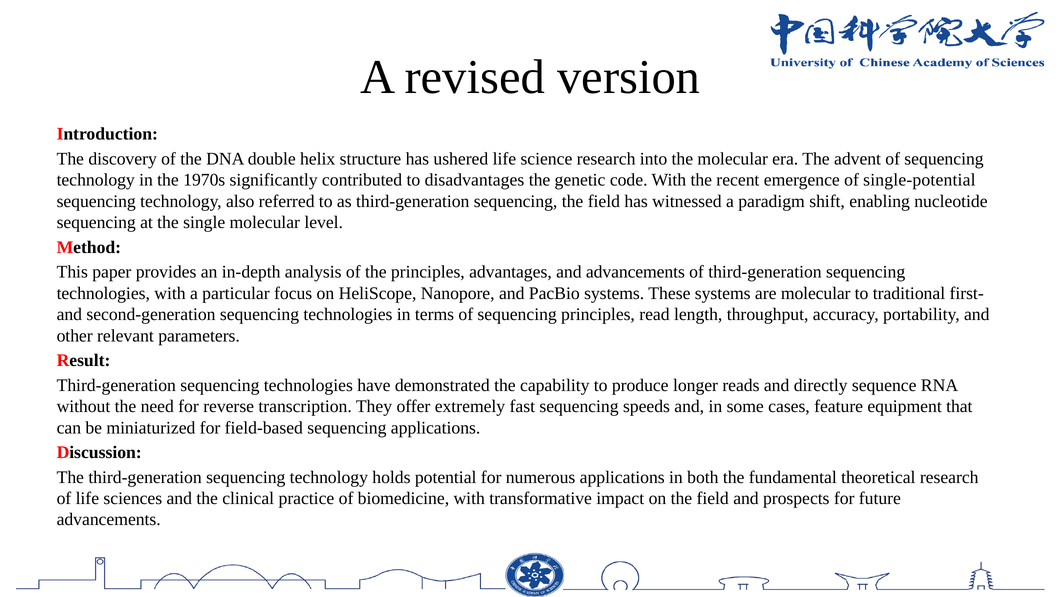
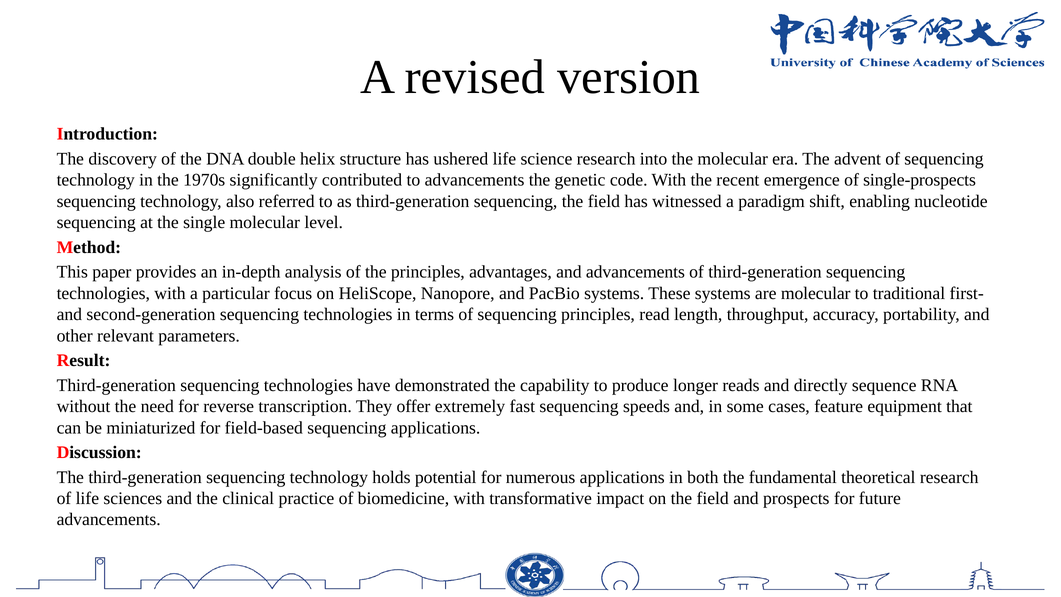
to disadvantages: disadvantages -> advancements
single-potential: single-potential -> single-prospects
